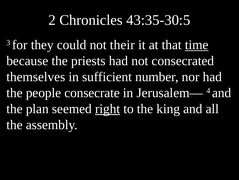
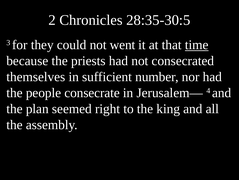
43:35-30:5: 43:35-30:5 -> 28:35-30:5
their: their -> went
right underline: present -> none
